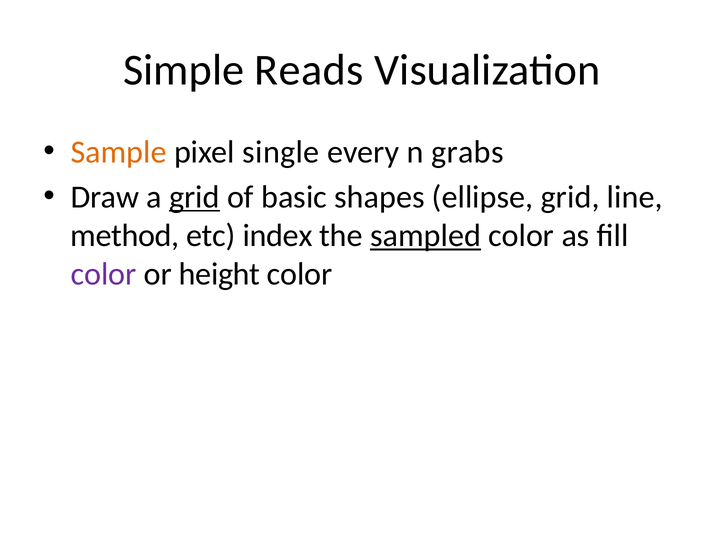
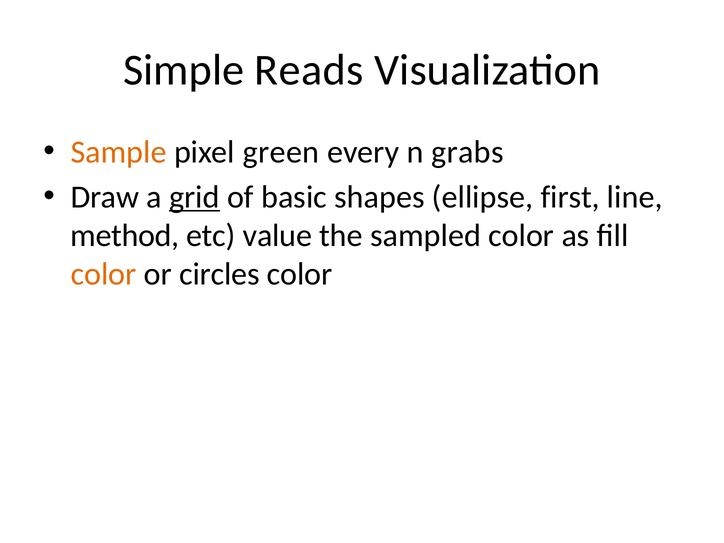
single: single -> green
ellipse grid: grid -> first
index: index -> value
sampled underline: present -> none
color at (104, 274) colour: purple -> orange
height: height -> circles
